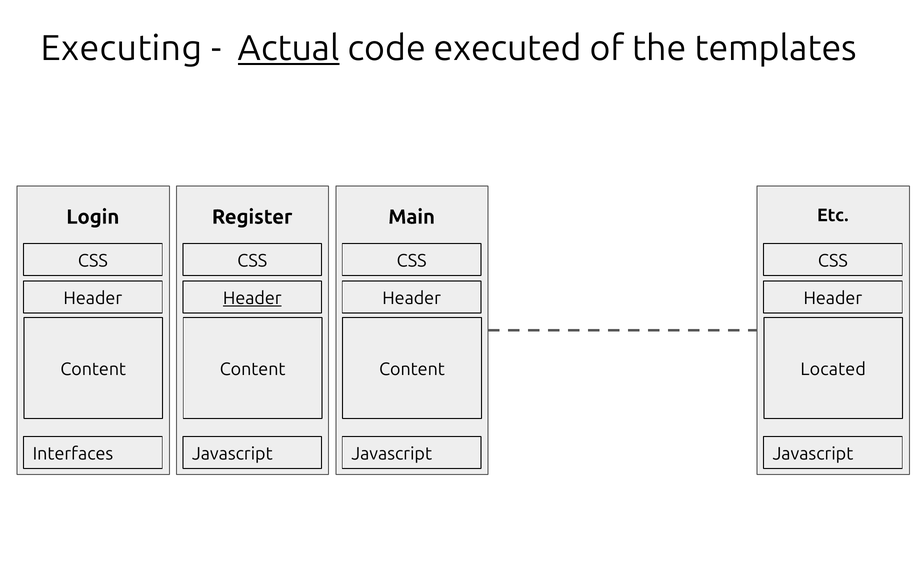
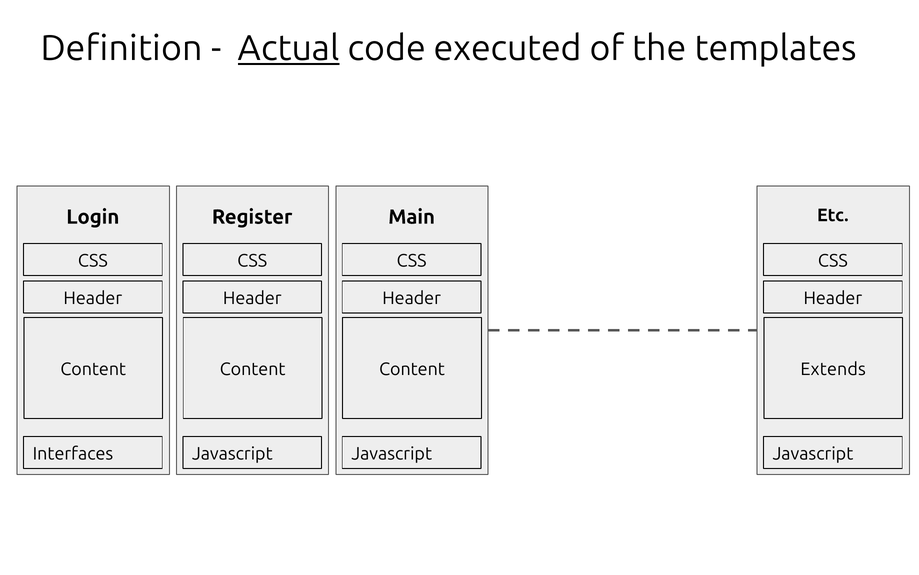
Executing: Executing -> Definition
Header at (252, 298) underline: present -> none
Located: Located -> Extends
